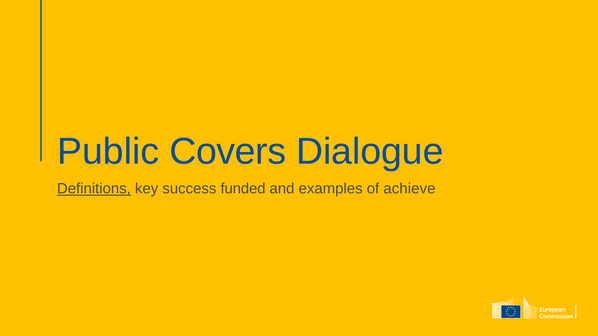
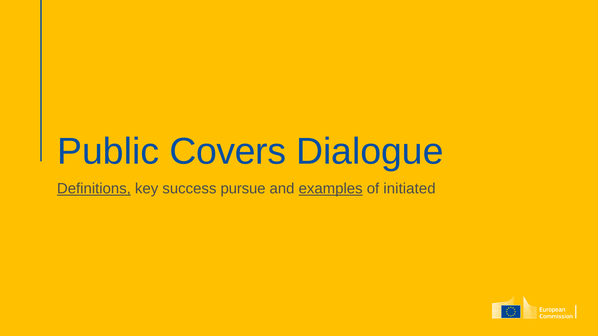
funded: funded -> pursue
examples underline: none -> present
achieve: achieve -> initiated
